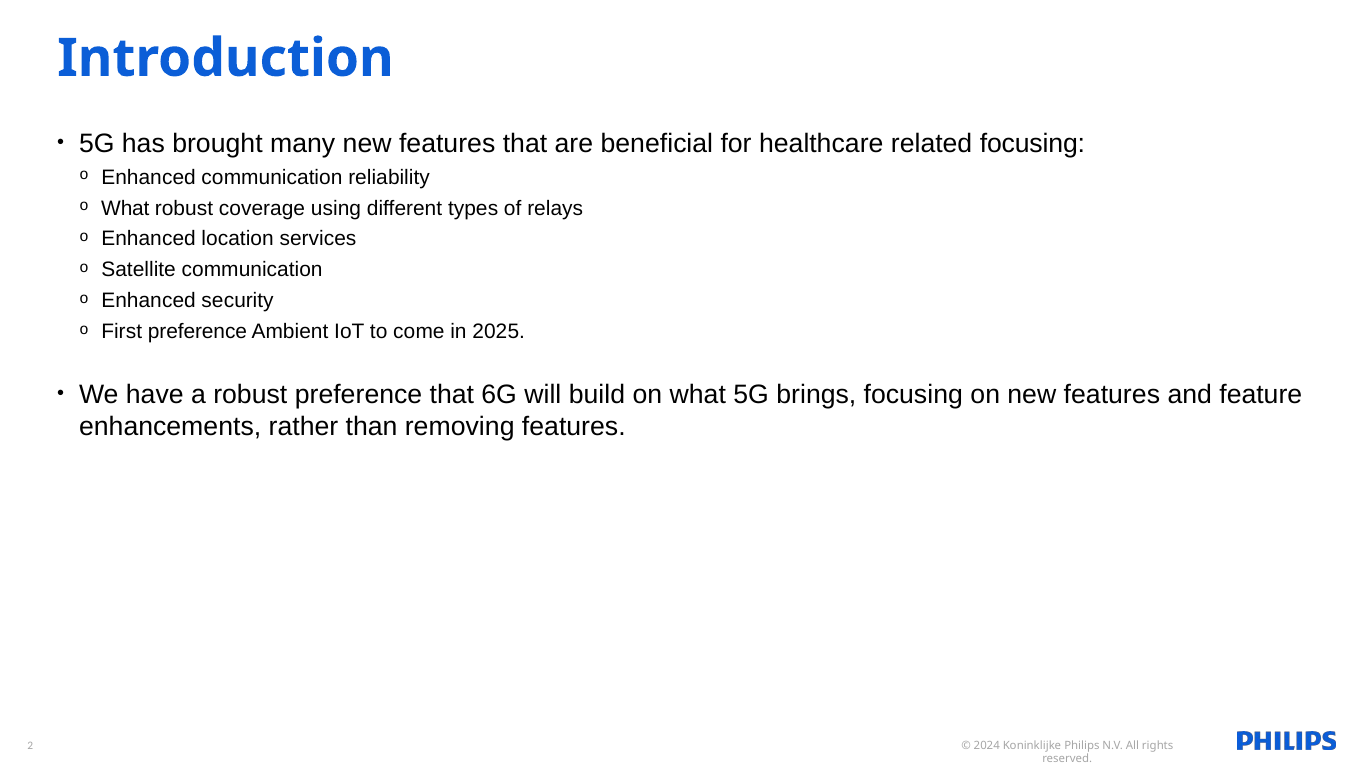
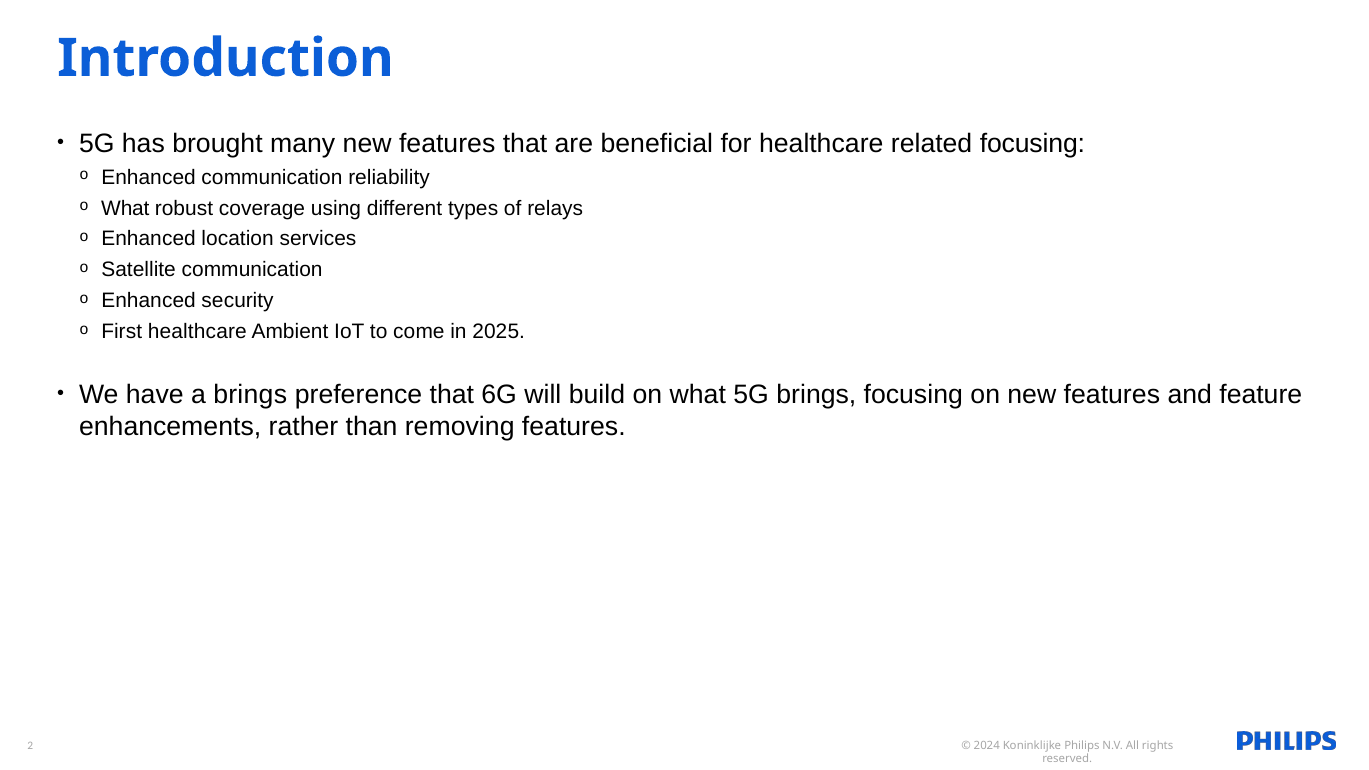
First preference: preference -> healthcare
a robust: robust -> brings
